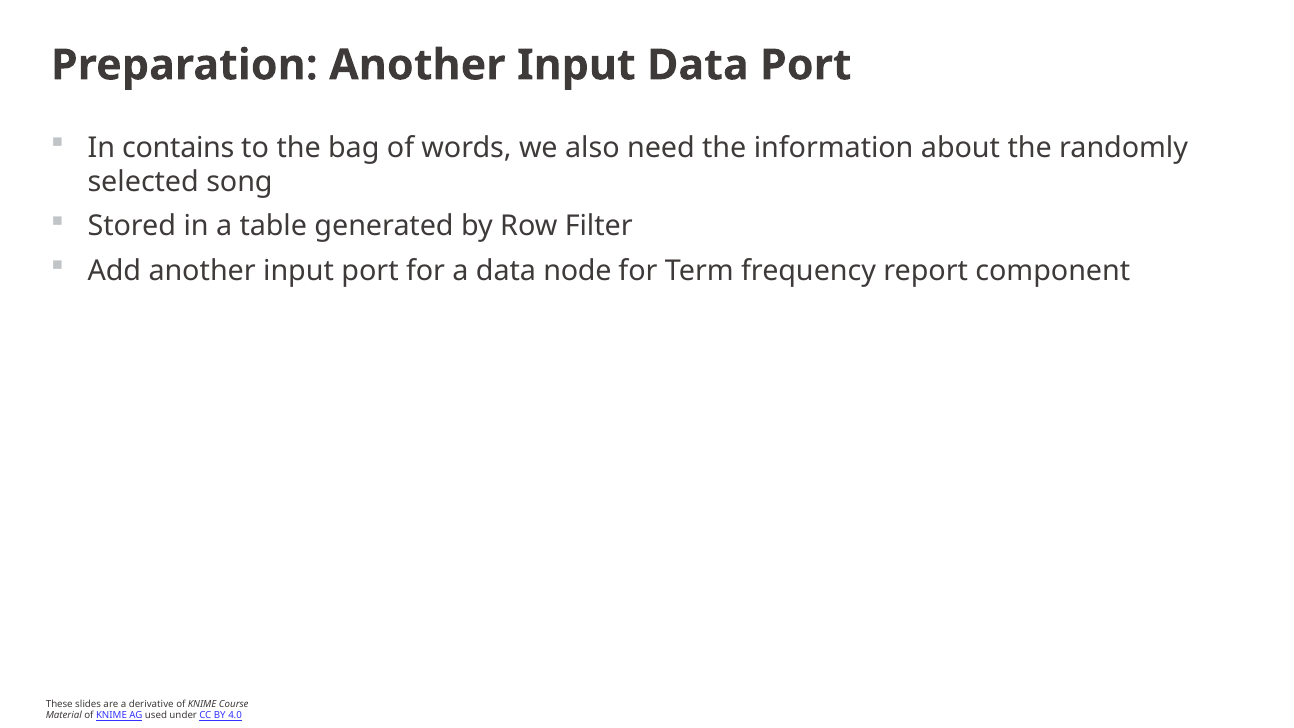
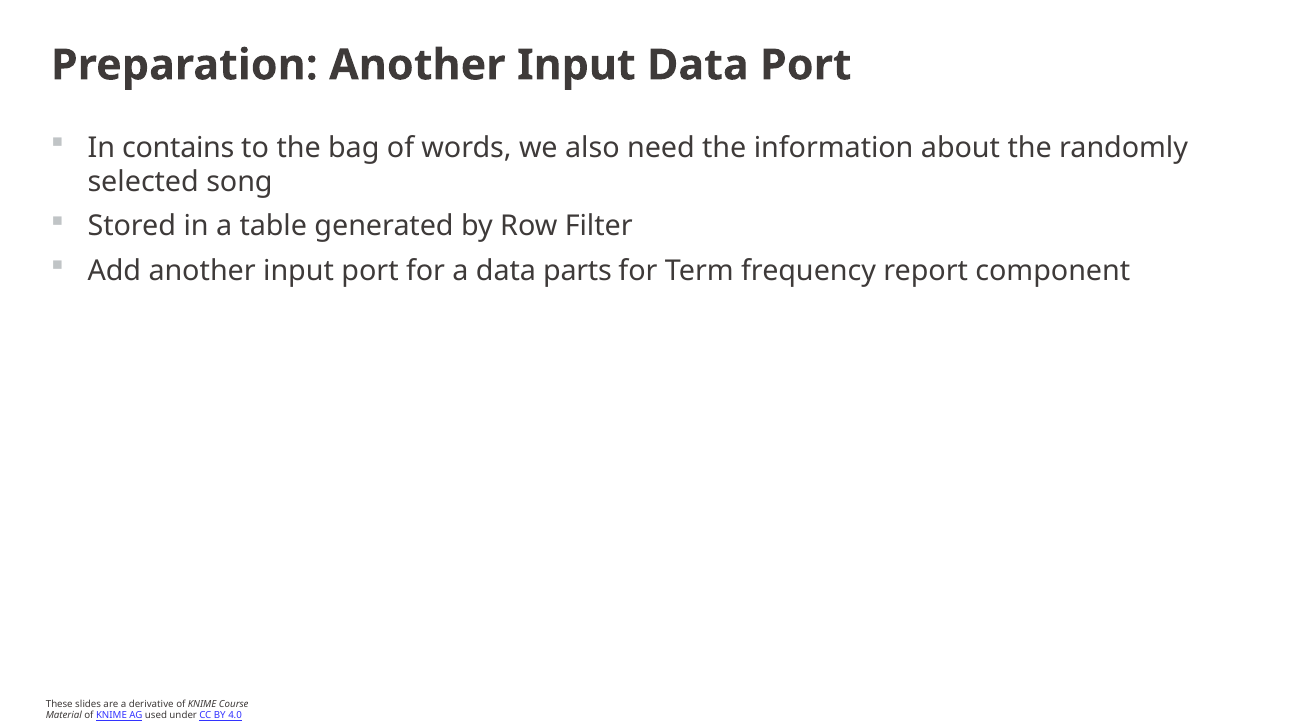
node: node -> parts
